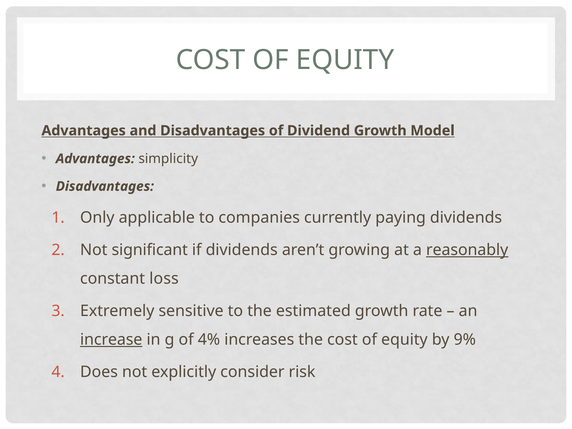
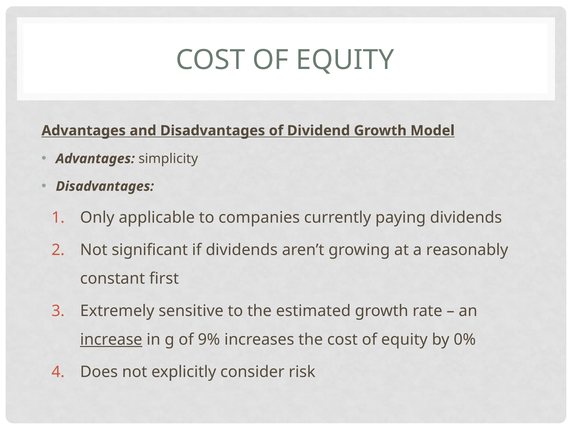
reasonably underline: present -> none
loss: loss -> first
4%: 4% -> 9%
9%: 9% -> 0%
